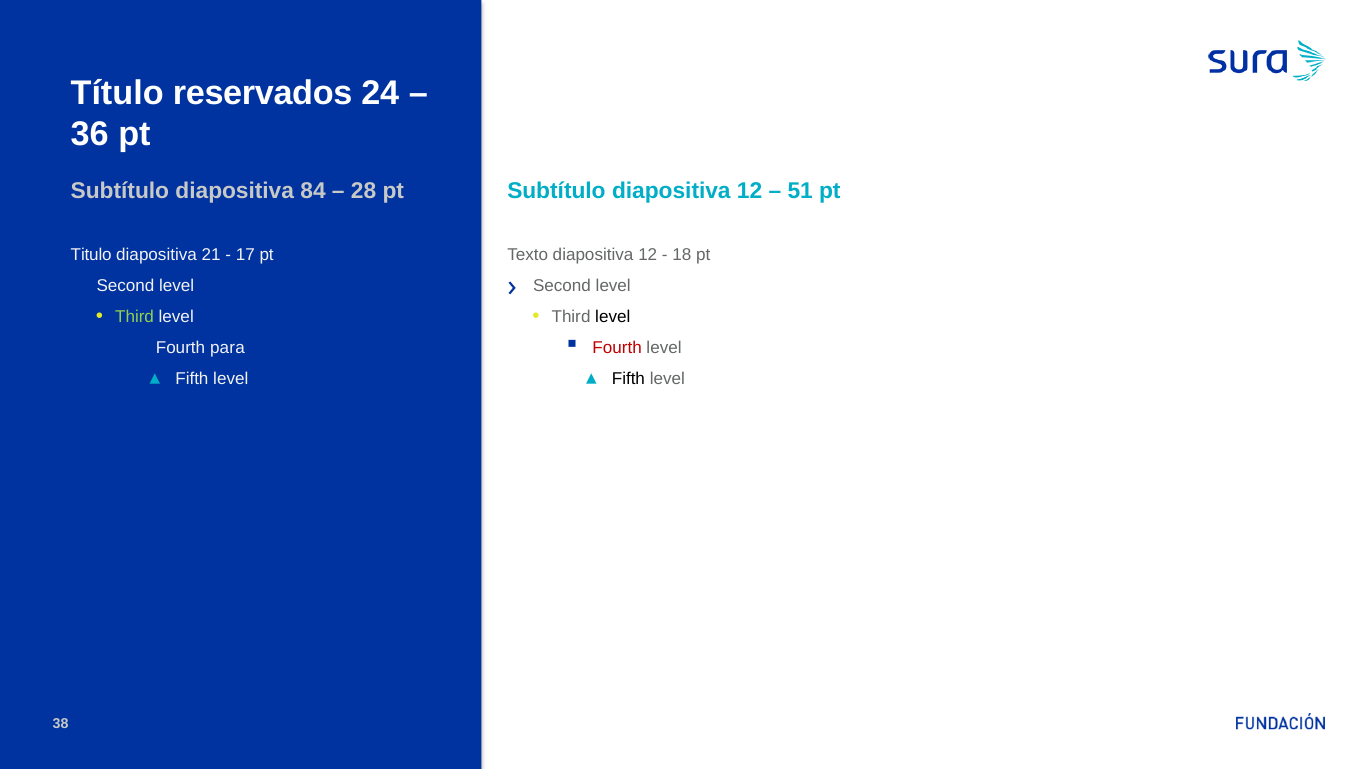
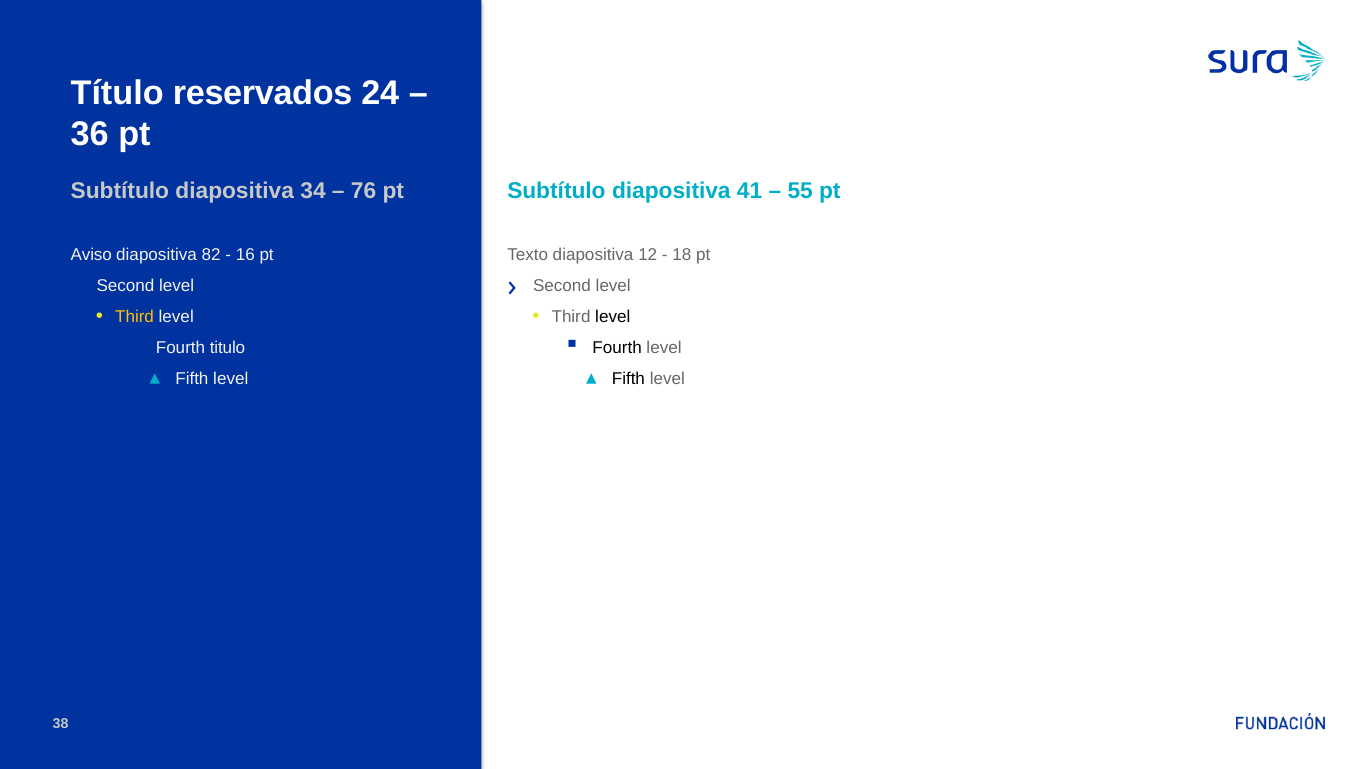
84: 84 -> 34
28: 28 -> 76
Subtítulo diapositiva 12: 12 -> 41
51: 51 -> 55
Titulo: Titulo -> Aviso
21: 21 -> 82
17: 17 -> 16
Third at (135, 317) colour: light green -> yellow
para: para -> titulo
Fourth at (617, 348) colour: red -> black
